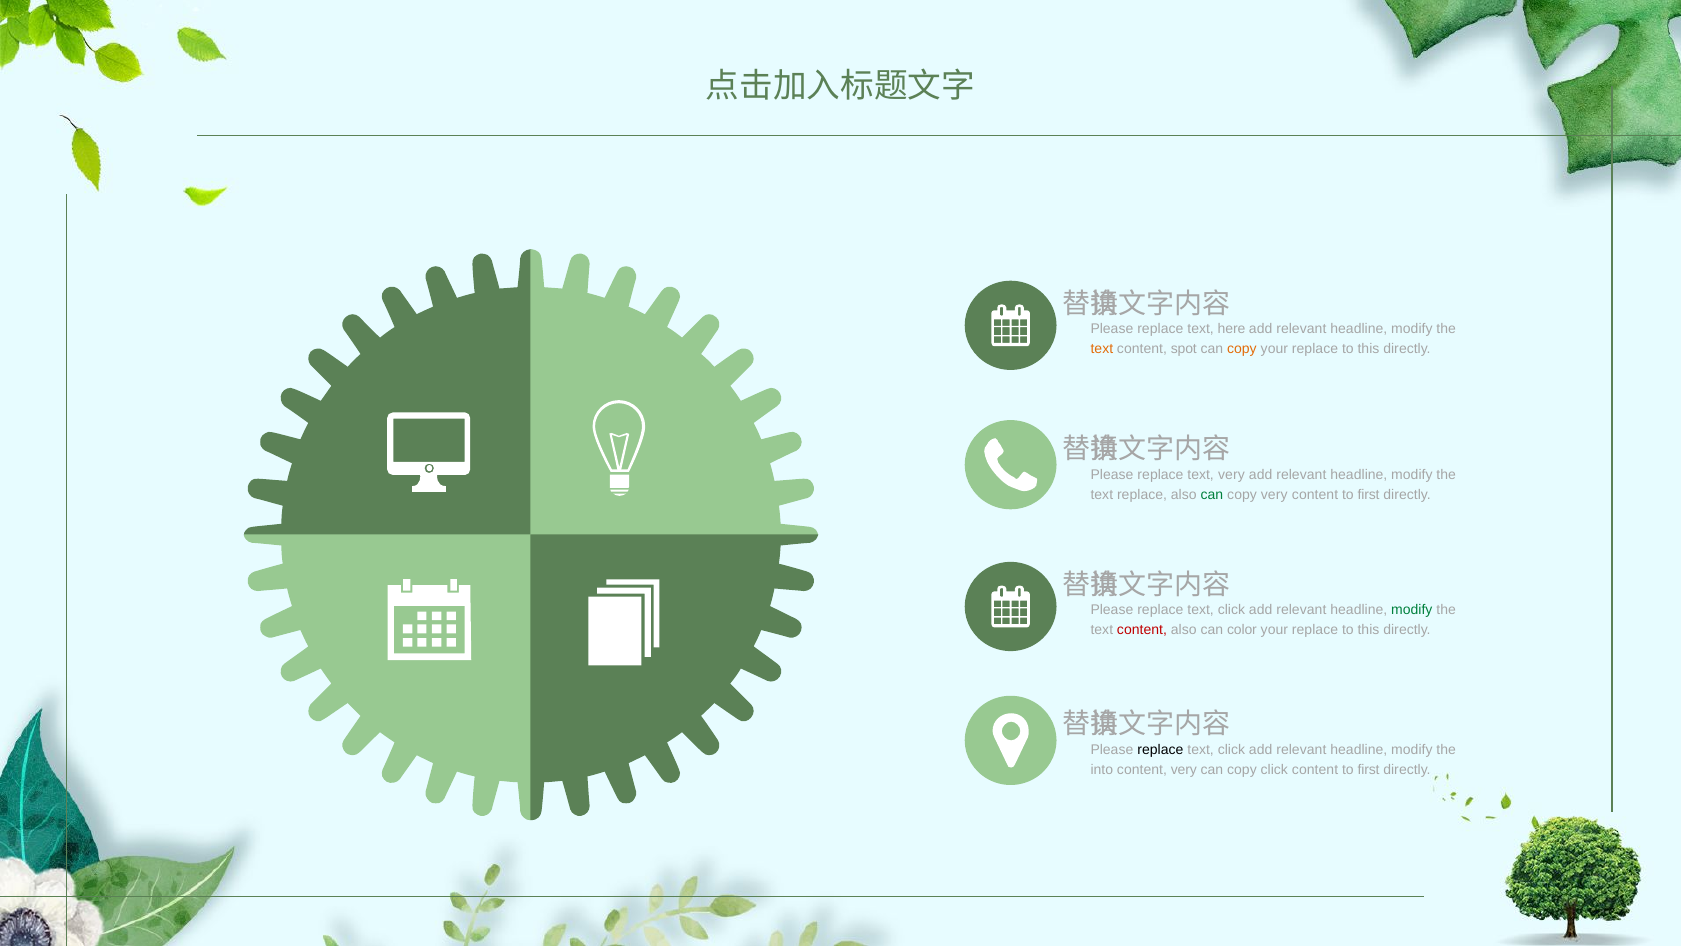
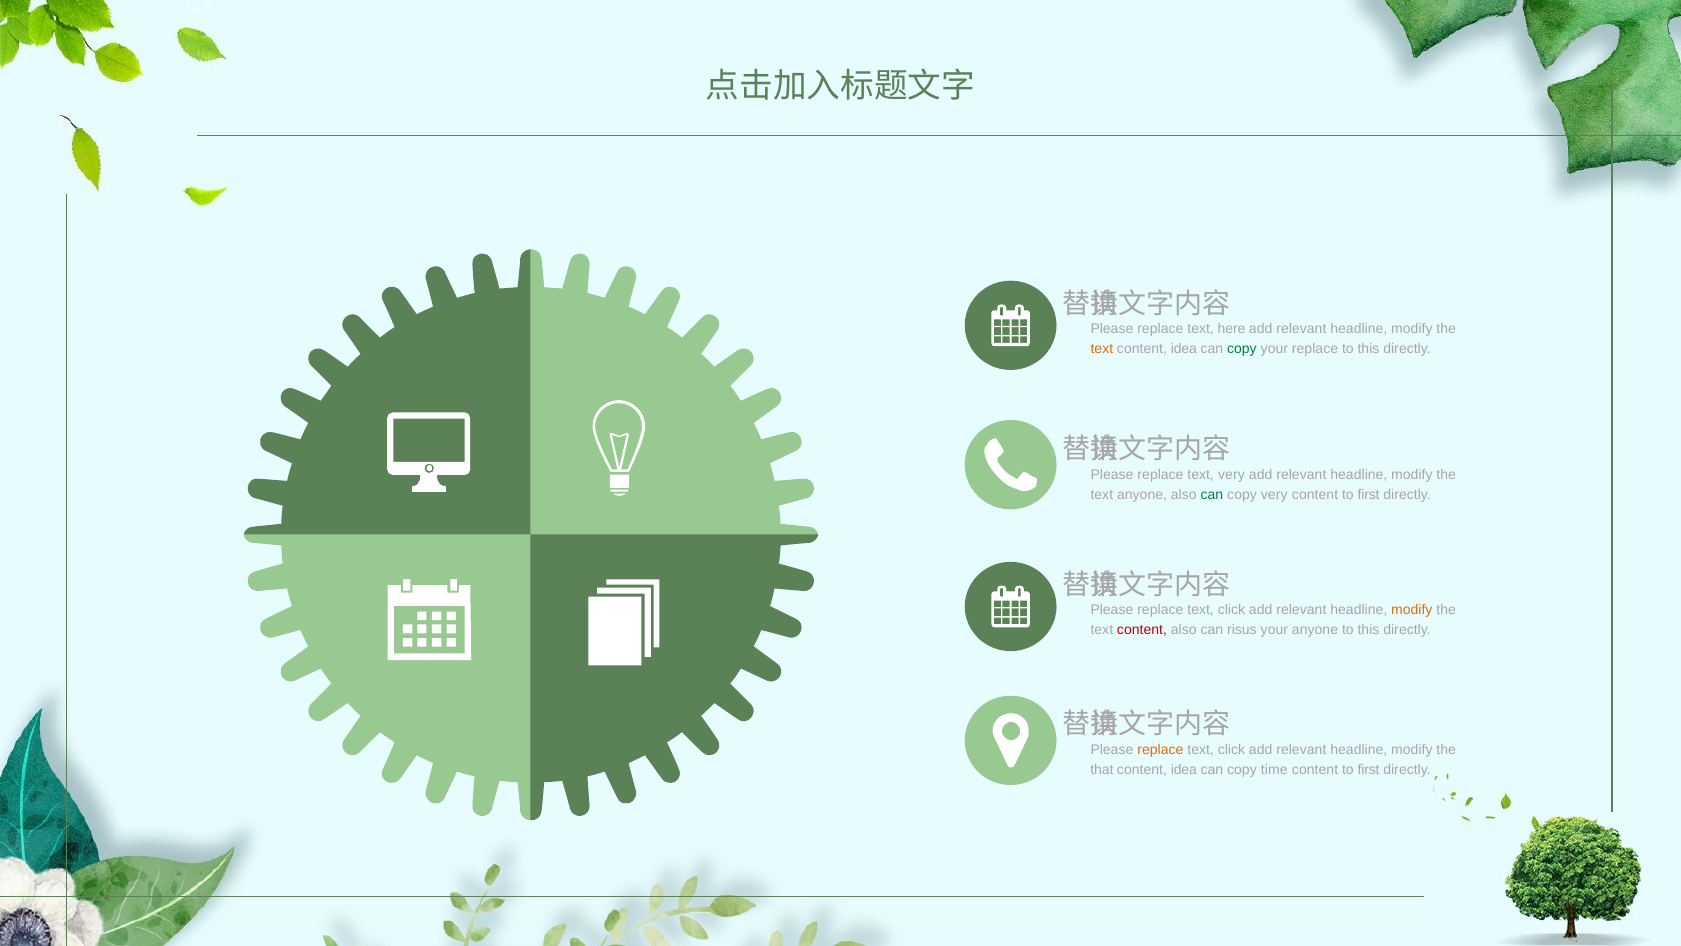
spot at (1184, 349): spot -> idea
copy at (1242, 349) colour: orange -> green
text replace: replace -> anyone
modify at (1412, 610) colour: green -> orange
color: color -> risus
replace at (1315, 630): replace -> anyone
replace at (1160, 749) colour: black -> orange
into: into -> that
very at (1184, 770): very -> idea
copy click: click -> time
